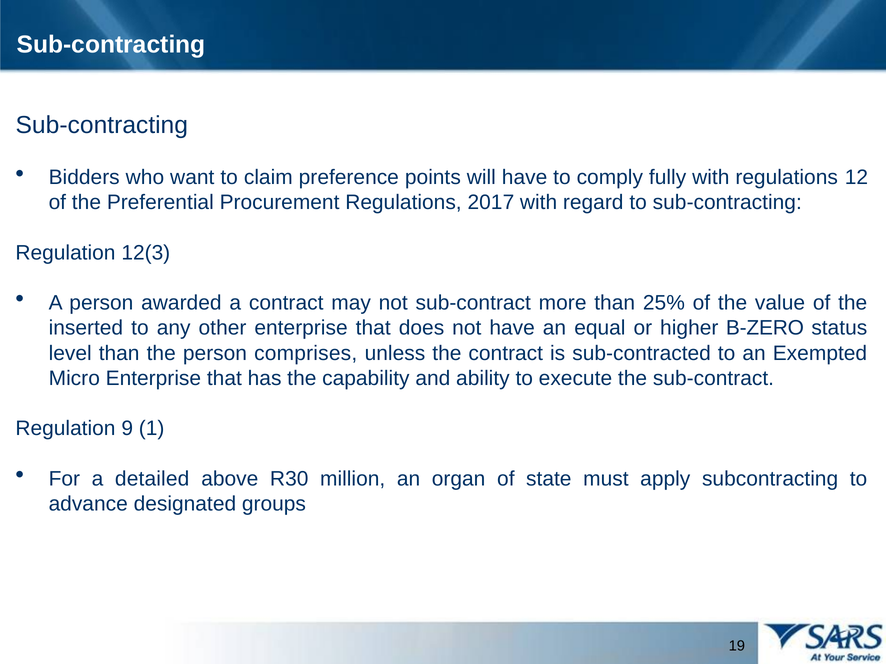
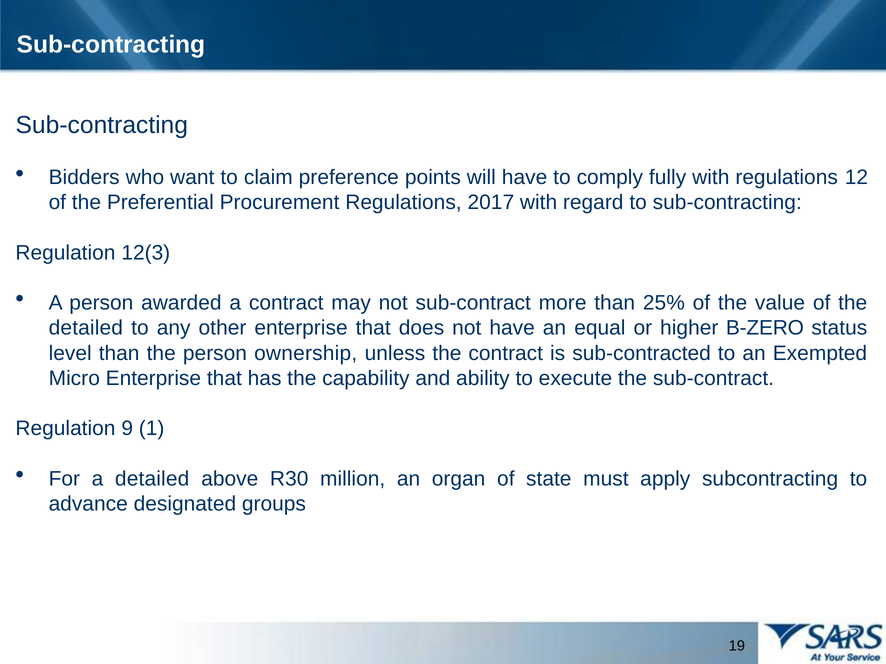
inserted at (86, 328): inserted -> detailed
comprises: comprises -> ownership
